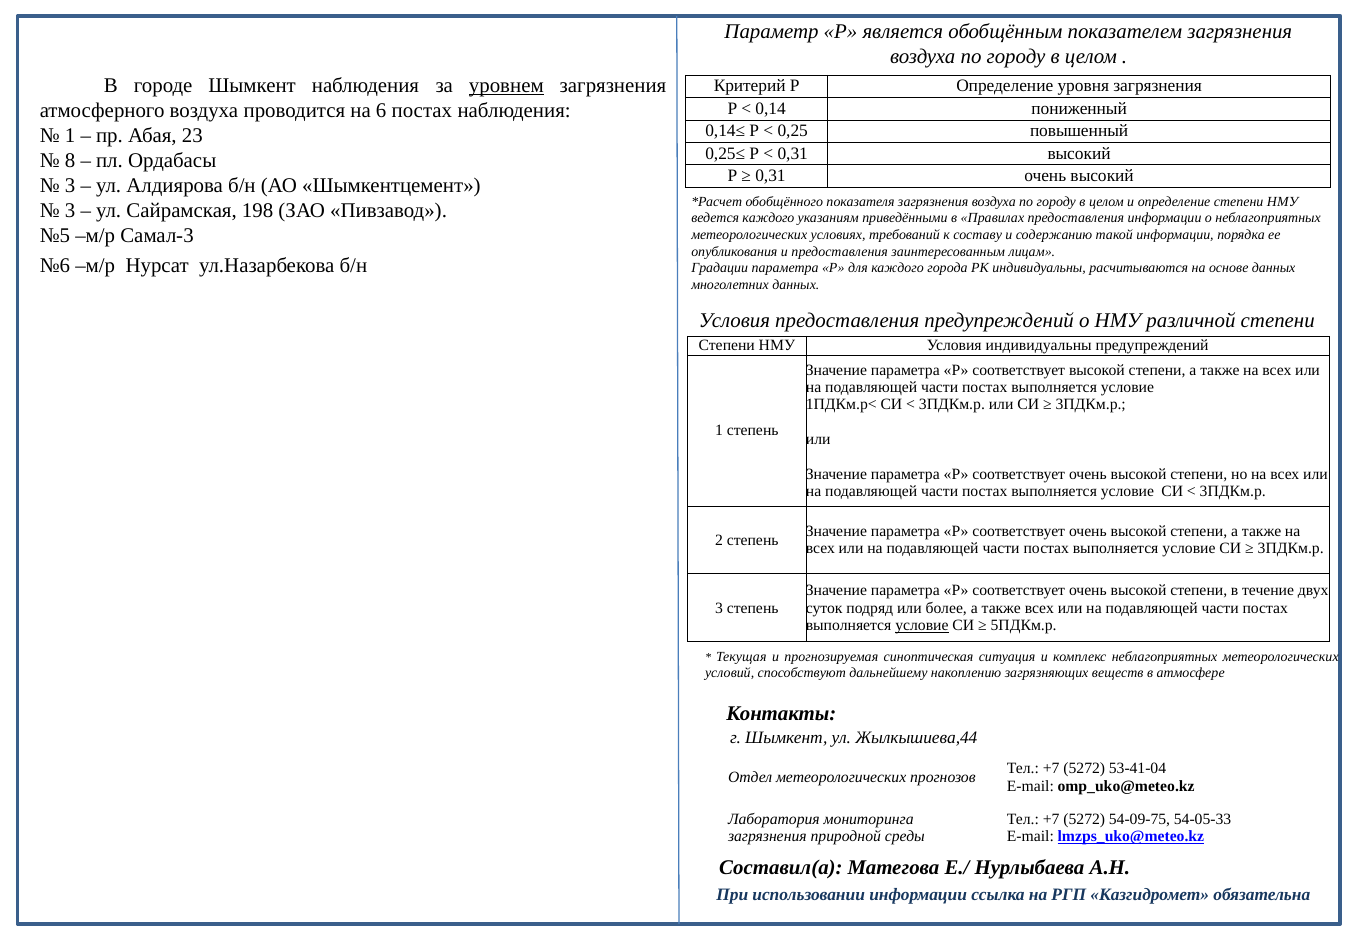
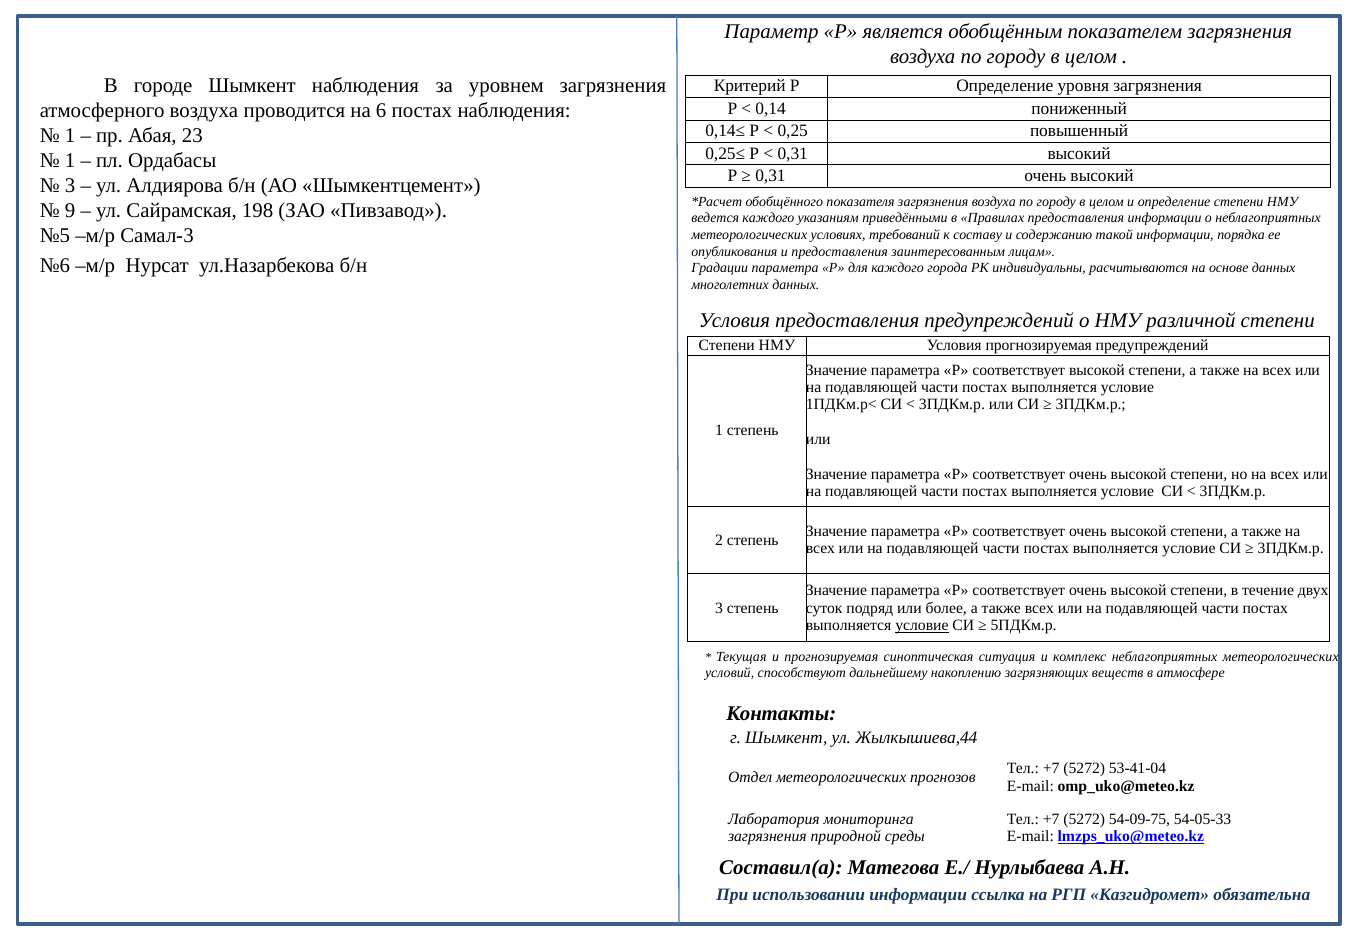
уровнем underline: present -> none
8 at (70, 161): 8 -> 1
3 at (70, 211): 3 -> 9
Условия индивидуальны: индивидуальны -> прогнозируемая
